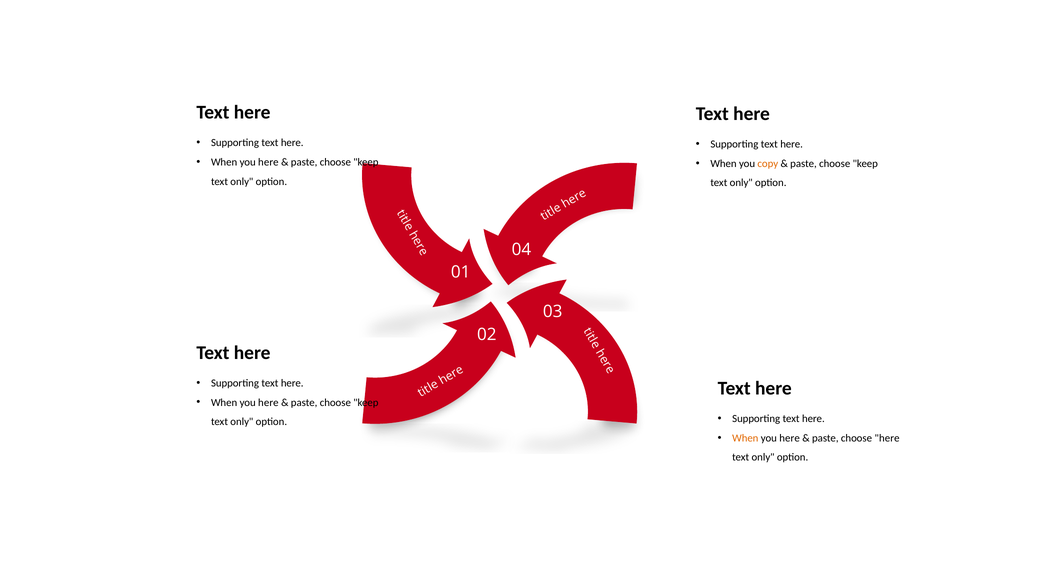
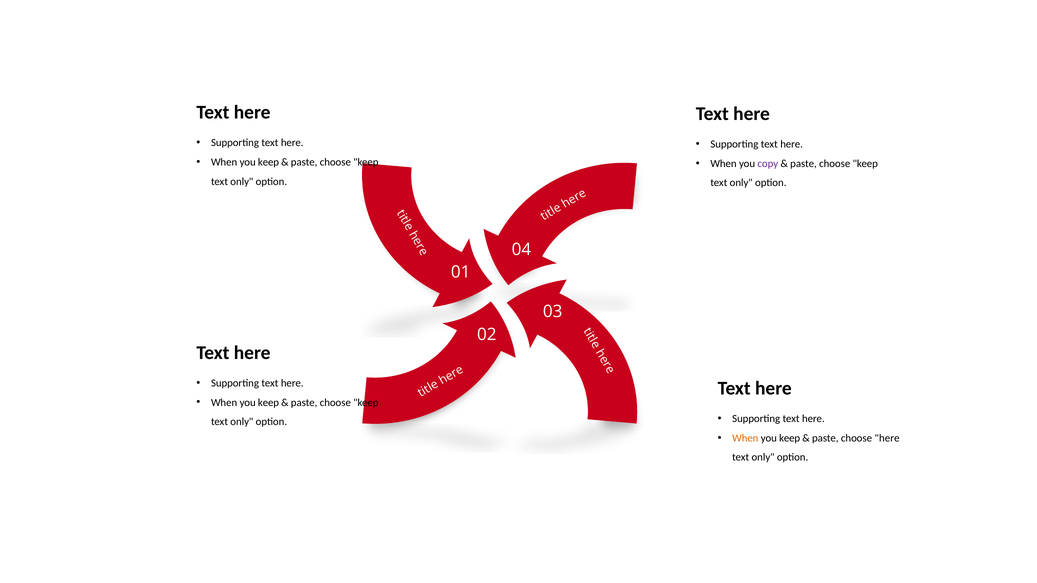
here at (268, 162): here -> keep
copy colour: orange -> purple
here at (268, 403): here -> keep
here at (790, 438): here -> keep
